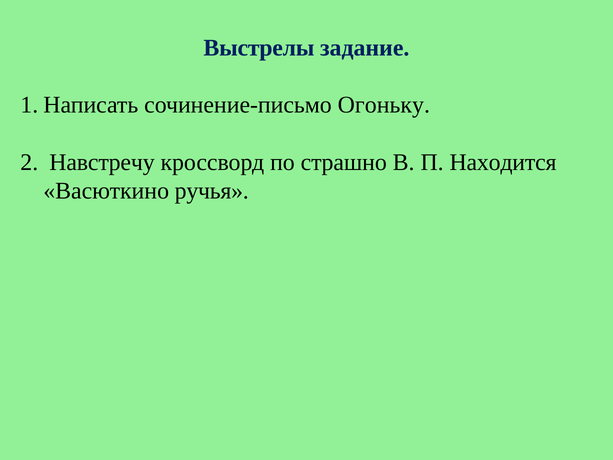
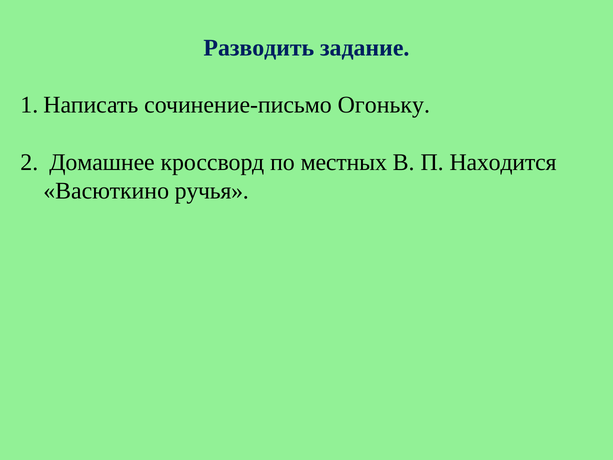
Выстрелы: Выстрелы -> Разводить
Навстречу: Навстречу -> Домашнее
страшно: страшно -> местных
